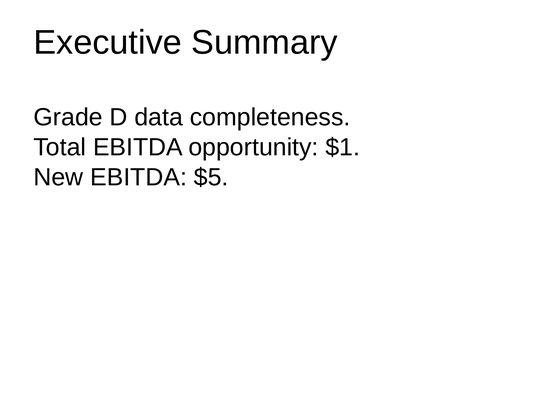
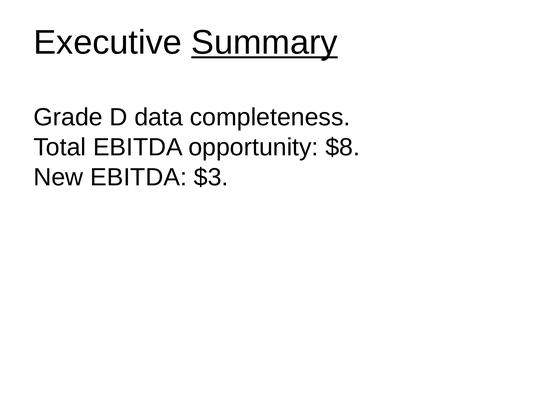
Summary underline: none -> present
$1: $1 -> $8
$5: $5 -> $3
